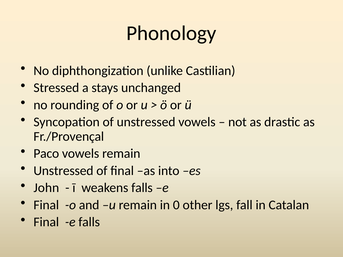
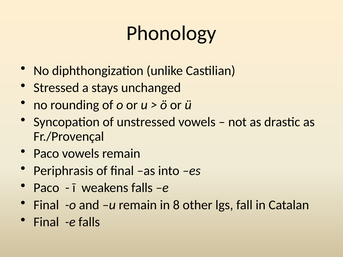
Unstressed at (63, 171): Unstressed -> Periphrasis
John at (46, 188): John -> Paco
0: 0 -> 8
